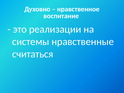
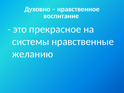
реализации: реализации -> прекрасное
считаться: считаться -> желанию
